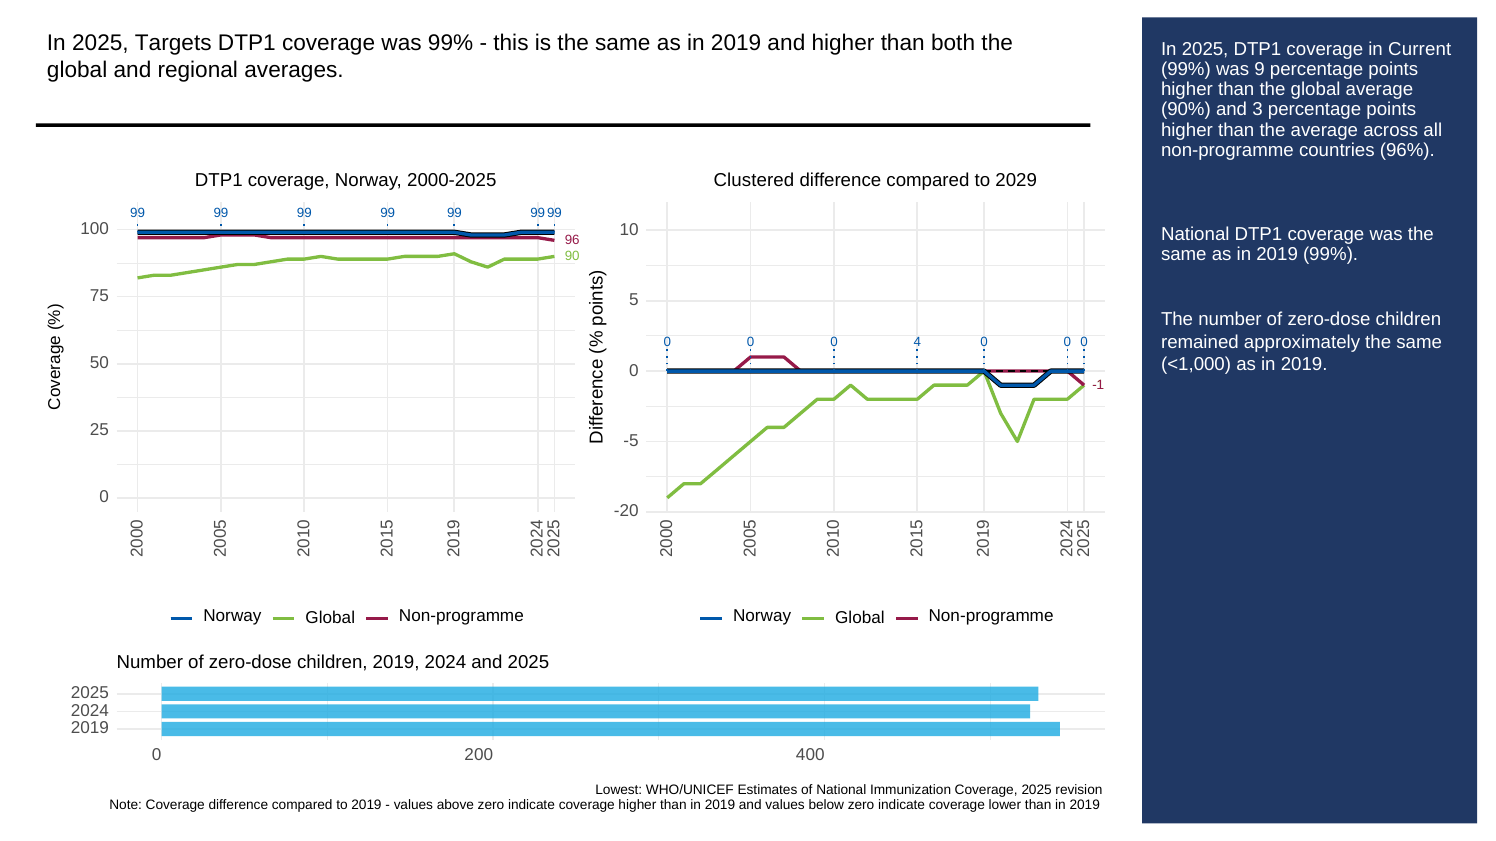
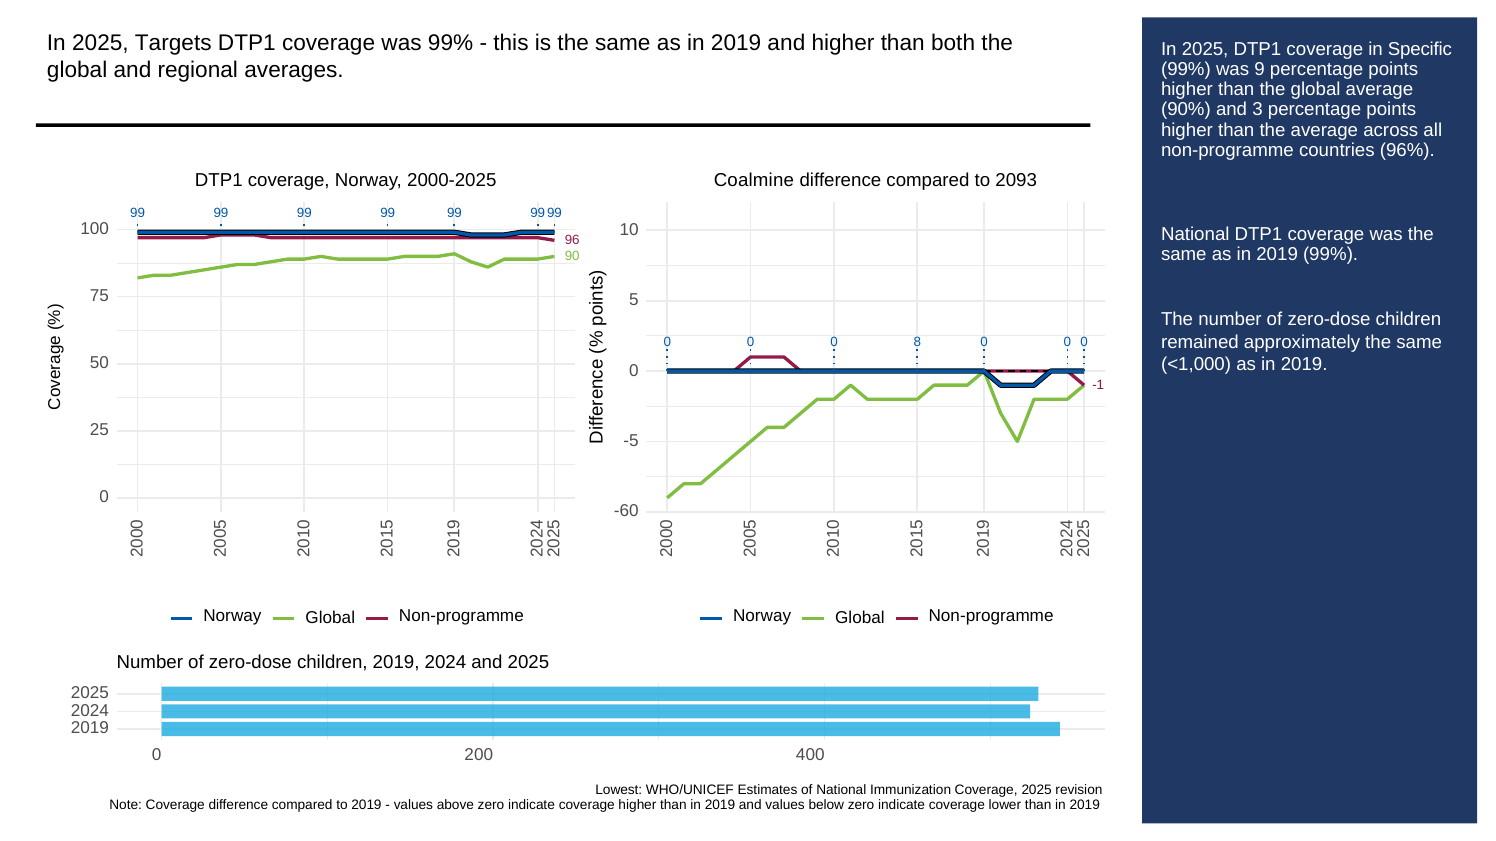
Current: Current -> Specific
Clustered: Clustered -> Coalmine
2029: 2029 -> 2093
0 4: 4 -> 8
-20: -20 -> -60
